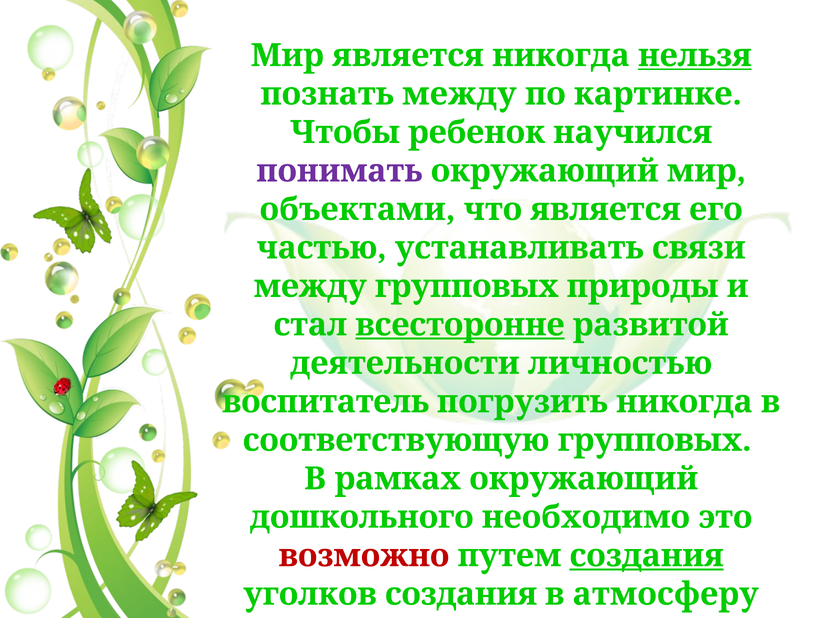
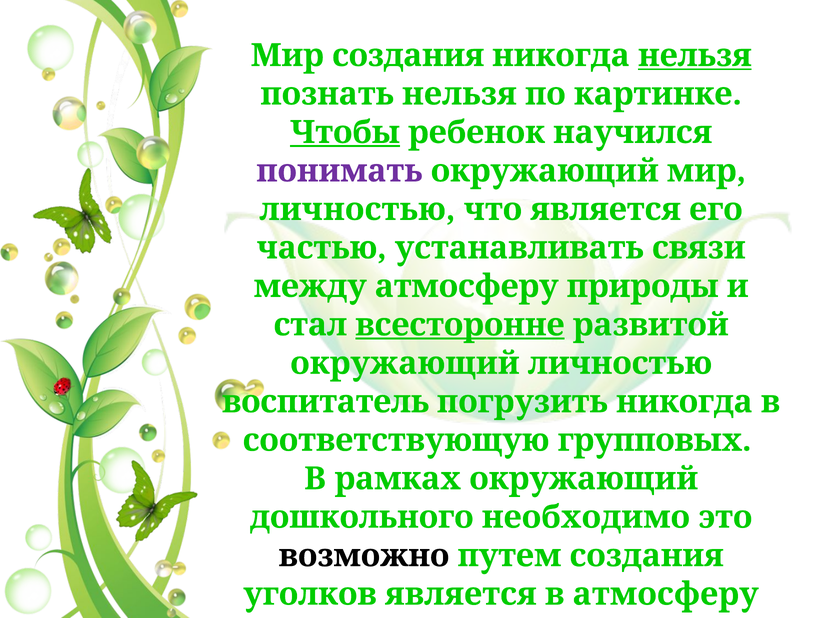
Мир является: является -> создания
познать между: между -> нельзя
Чтобы underline: none -> present
объектами at (357, 209): объектами -> личностью
между групповых: групповых -> атмосферу
деятельности at (405, 363): деятельности -> окружающий
возможно colour: red -> black
создания at (647, 556) underline: present -> none
уголков создания: создания -> является
